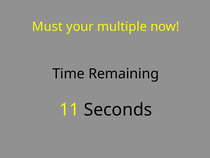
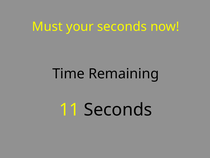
your multiple: multiple -> seconds
